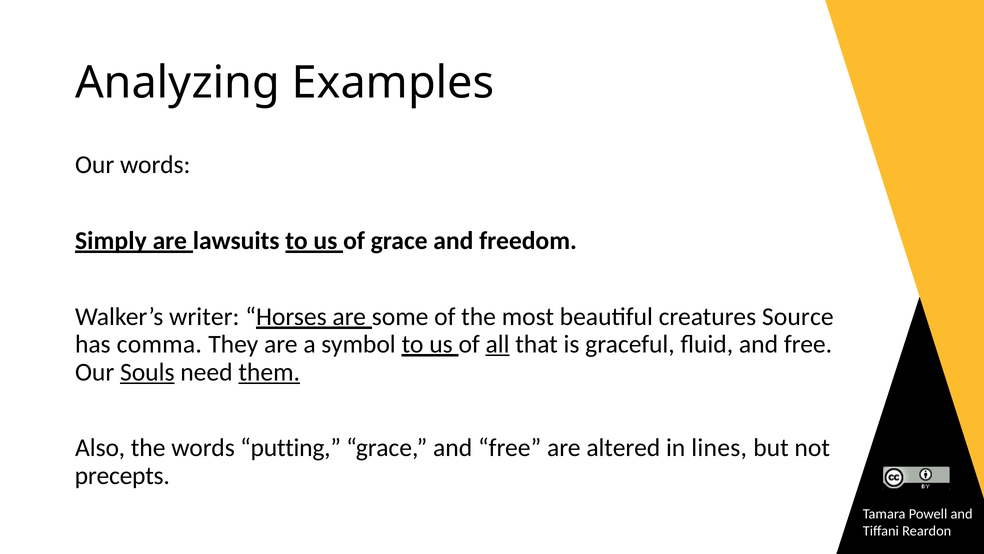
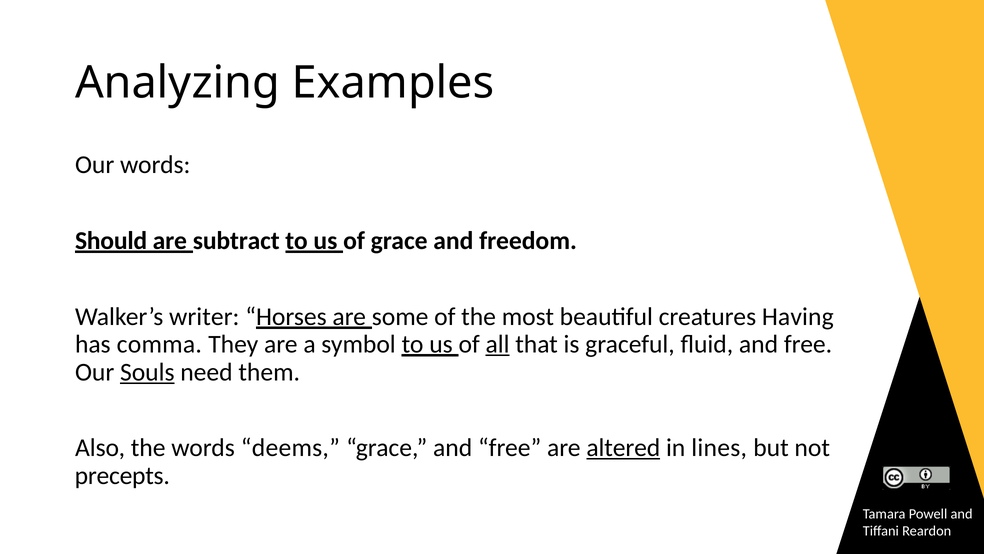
Simply: Simply -> Should
lawsuits: lawsuits -> subtract
Source: Source -> Having
them underline: present -> none
putting: putting -> deems
altered underline: none -> present
